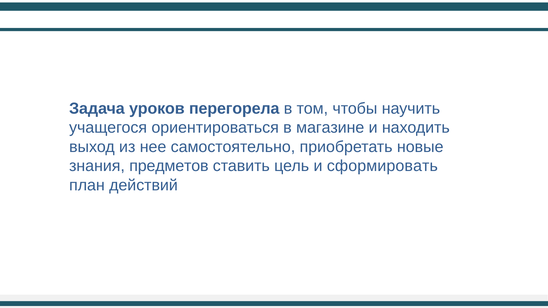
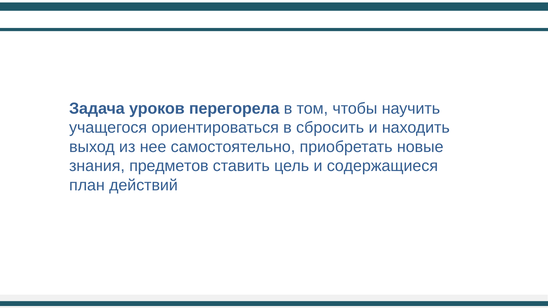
магазине: магазине -> сбросить
сформировать: сформировать -> содержащиеся
